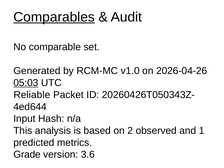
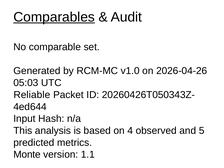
05:03 underline: present -> none
2: 2 -> 4
1: 1 -> 5
Grade: Grade -> Monte
3.6: 3.6 -> 1.1
